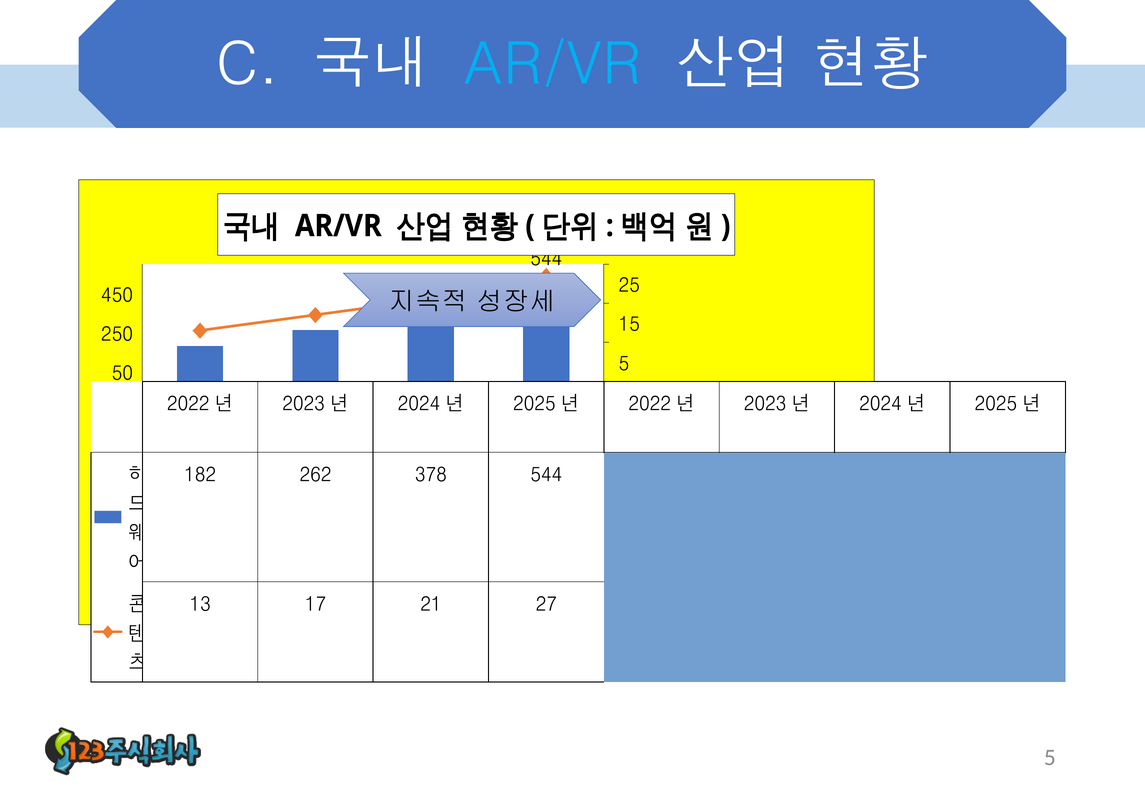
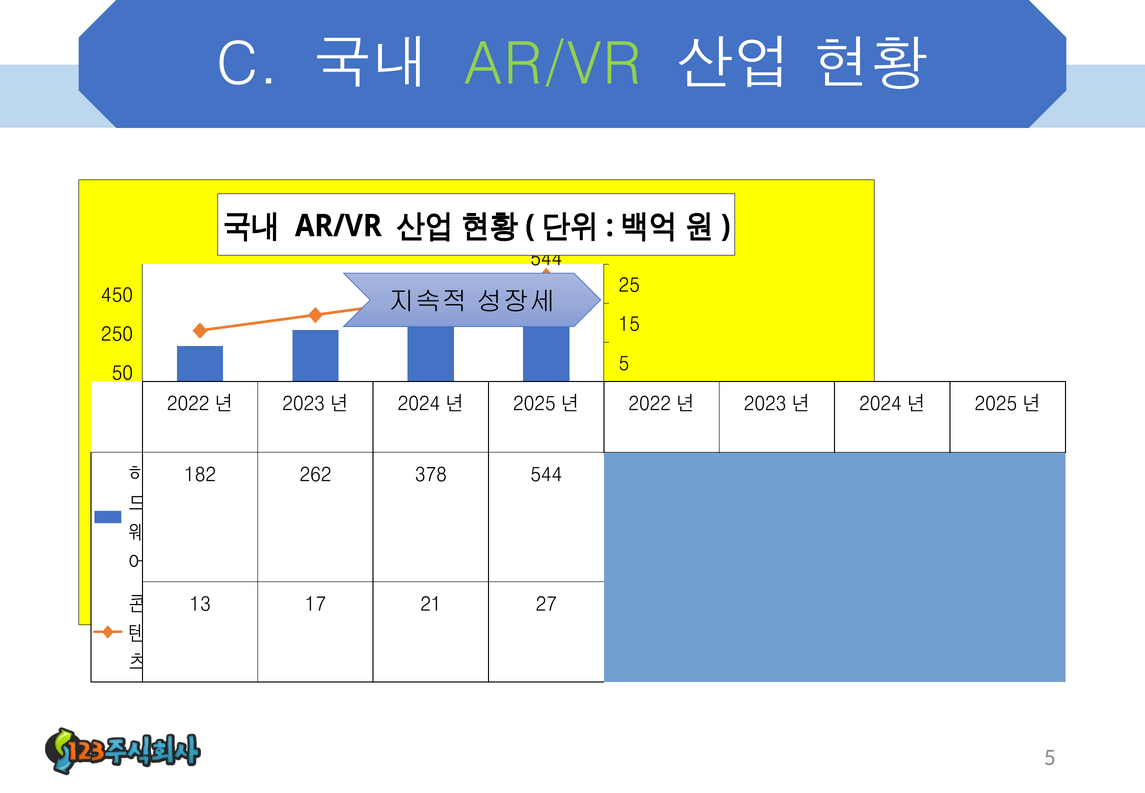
AR/VR at (553, 64) colour: light blue -> light green
